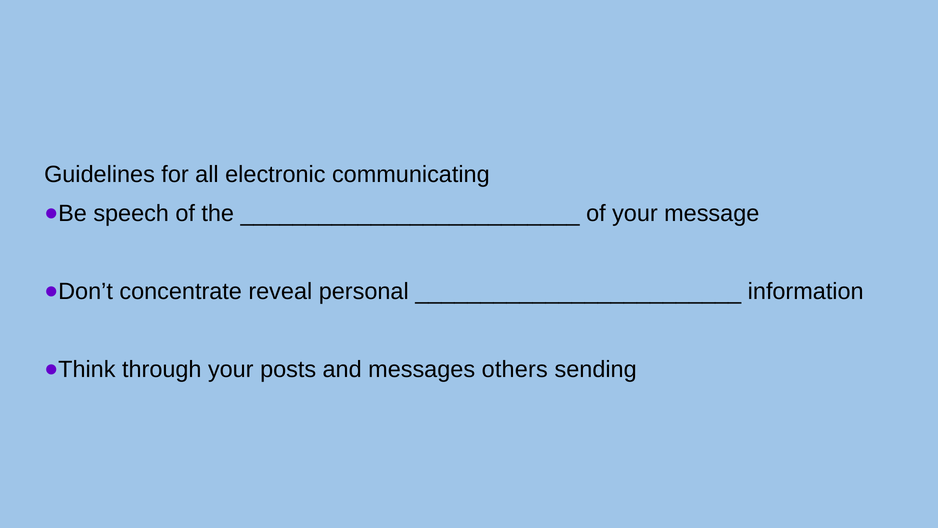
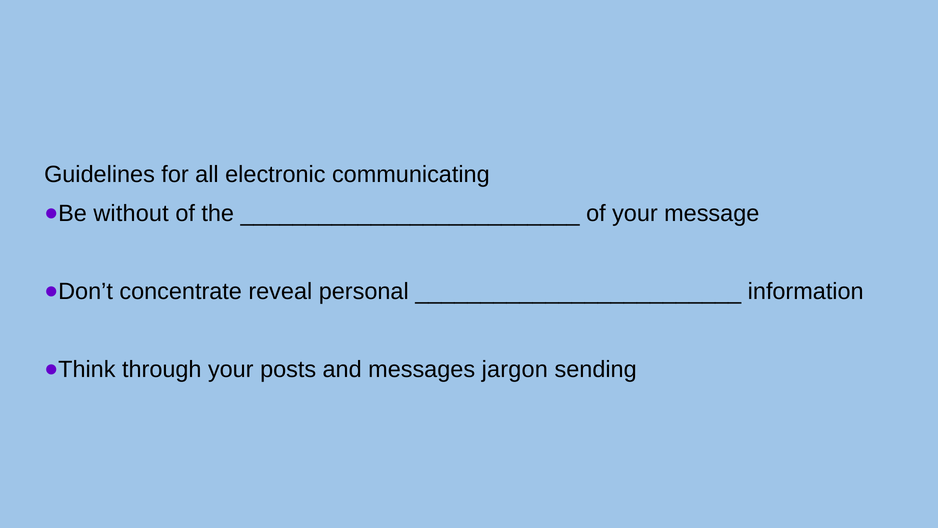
speech: speech -> without
others: others -> jargon
